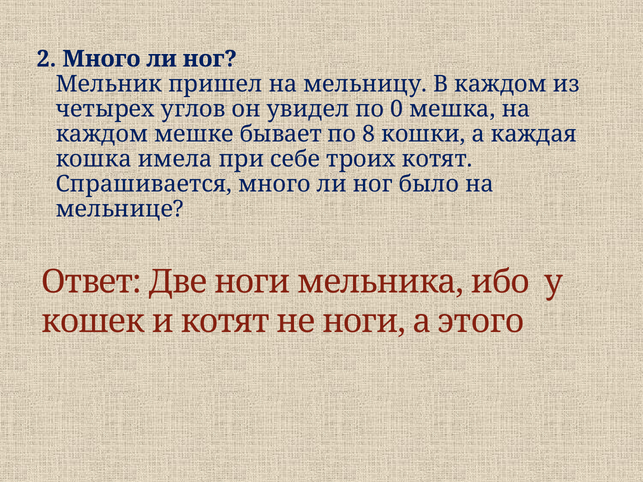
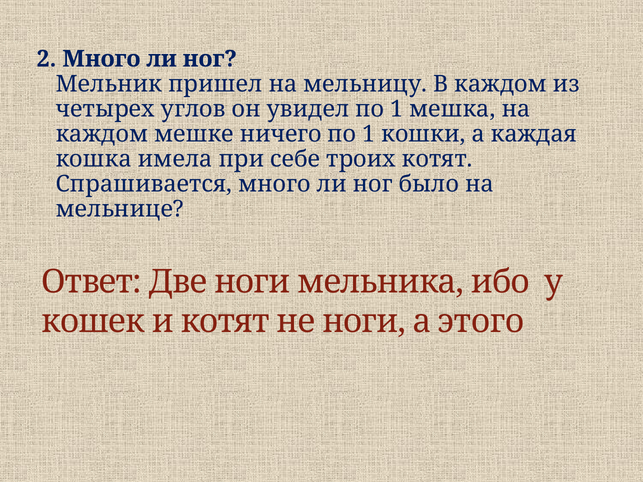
увидел по 0: 0 -> 1
бывает: бывает -> ничего
8 at (369, 134): 8 -> 1
